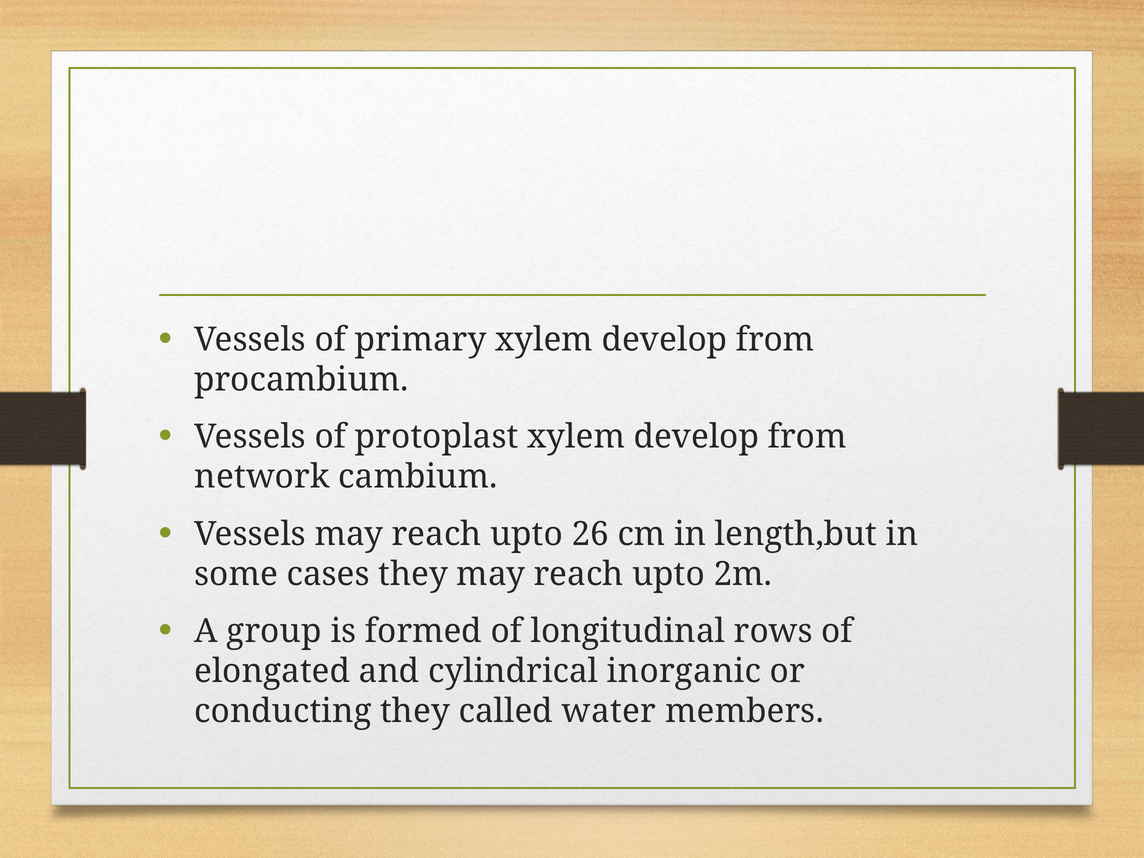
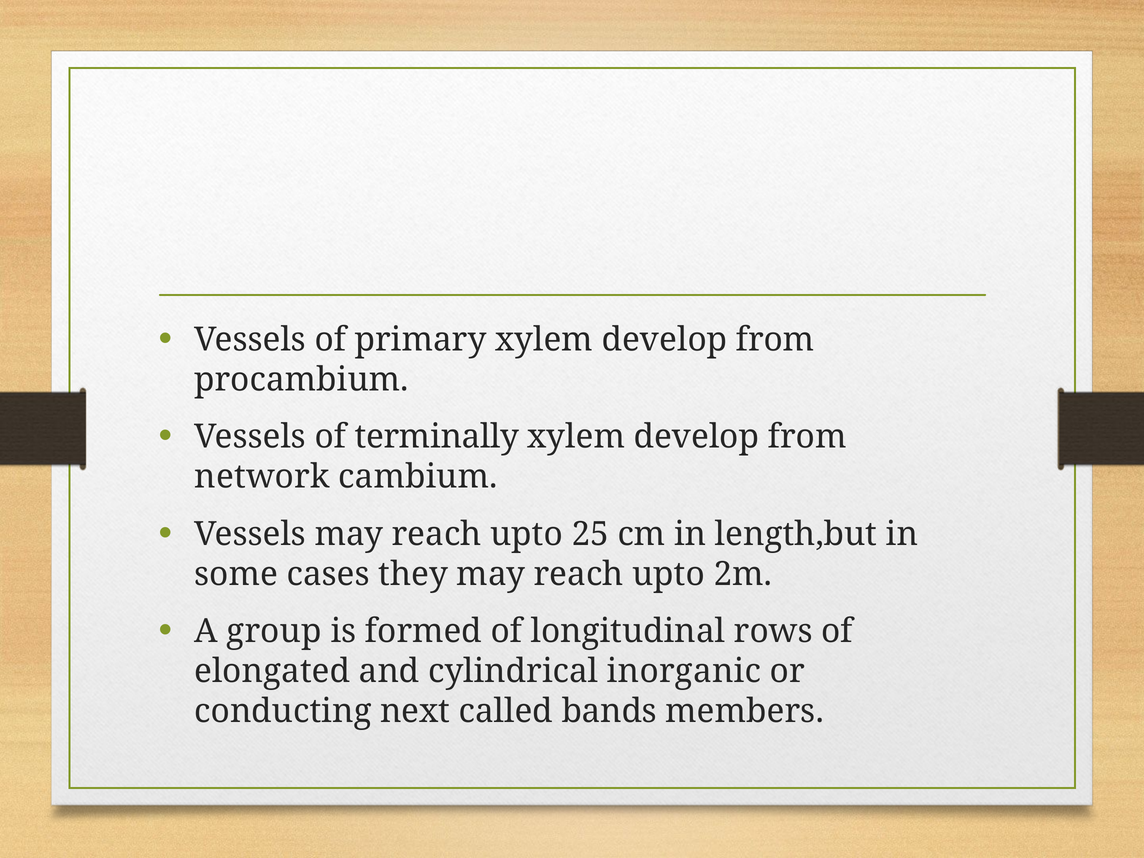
protoplast: protoplast -> terminally
26: 26 -> 25
conducting they: they -> next
water: water -> bands
